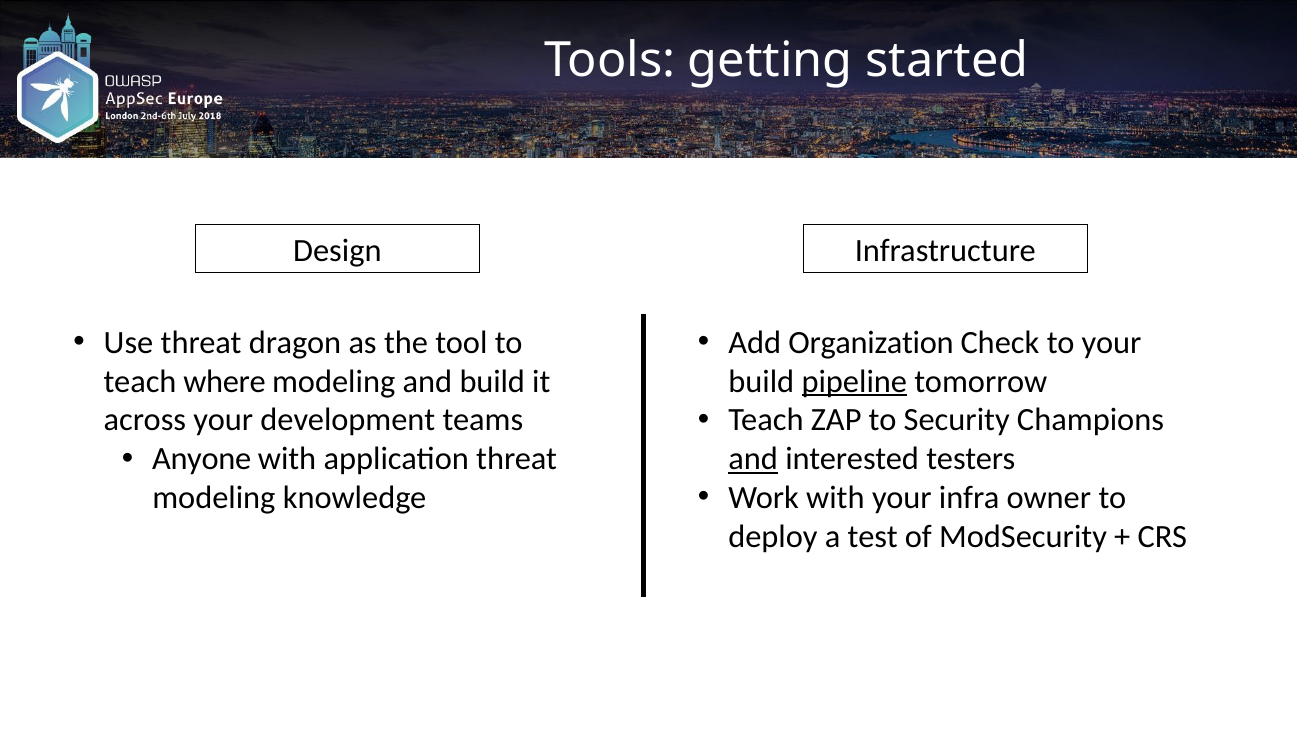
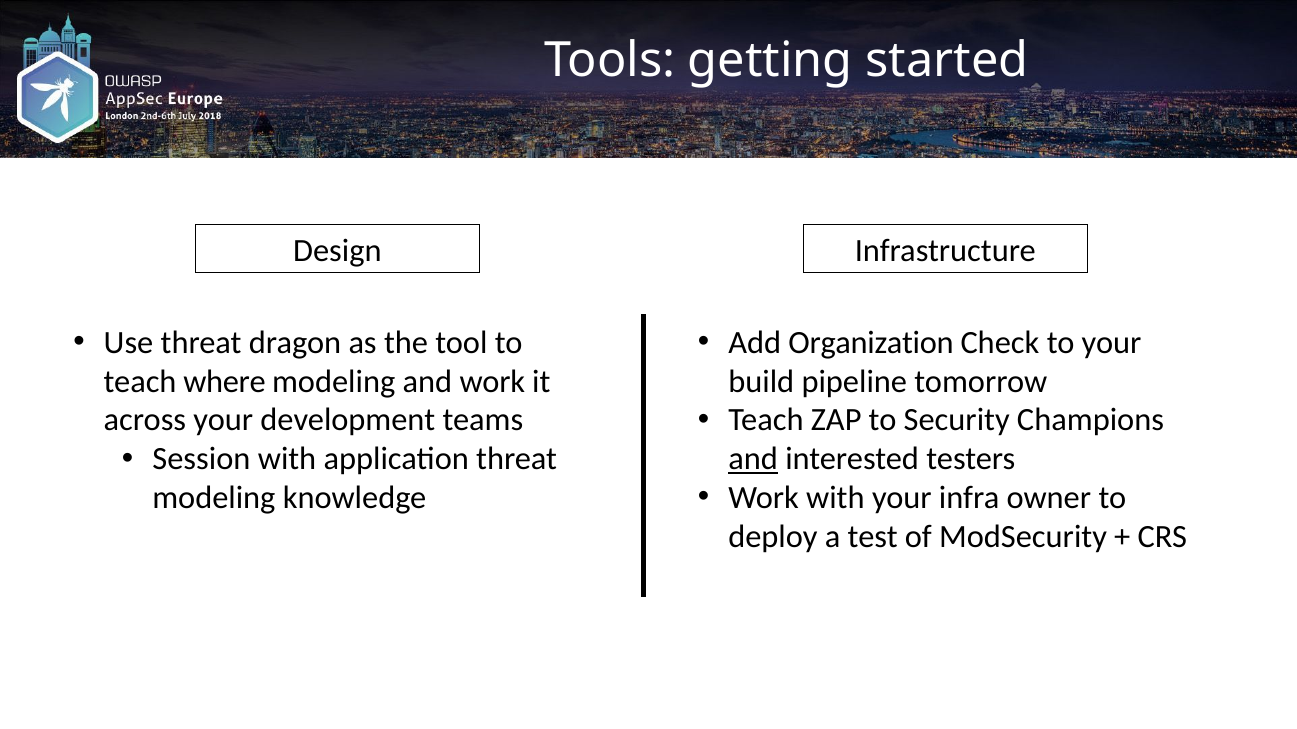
and build: build -> work
pipeline underline: present -> none
Anyone: Anyone -> Session
